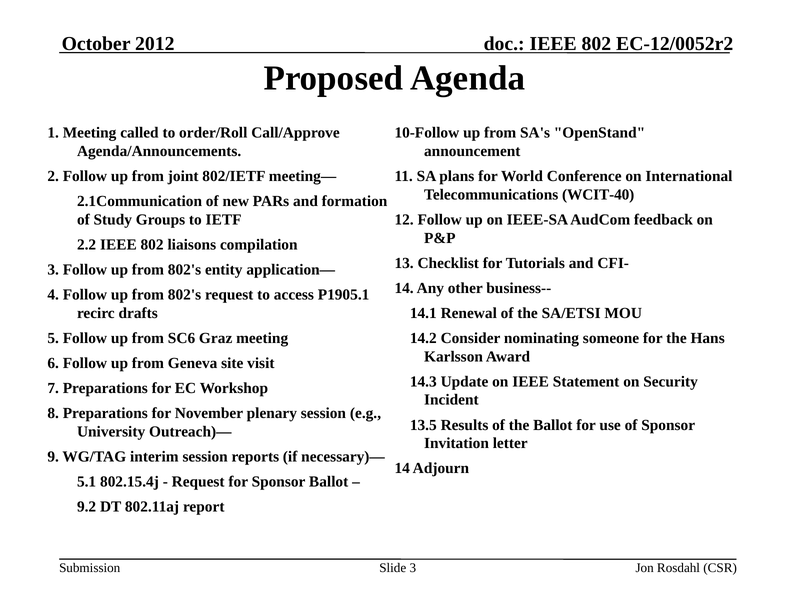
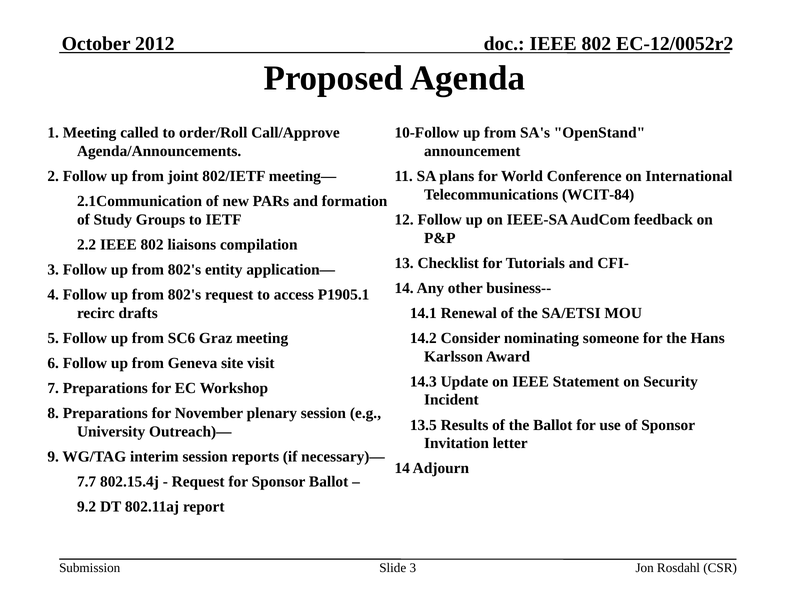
WCIT-40: WCIT-40 -> WCIT-84
5.1: 5.1 -> 7.7
